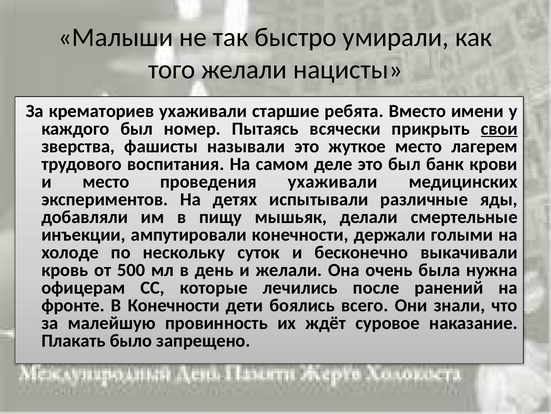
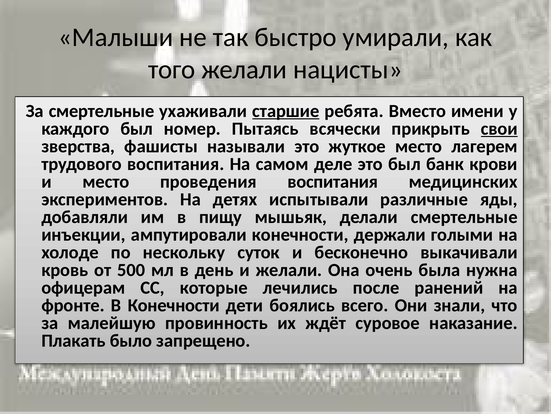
За крематориев: крематориев -> смертельные
старшие underline: none -> present
проведения ухаживали: ухаживали -> воспитания
